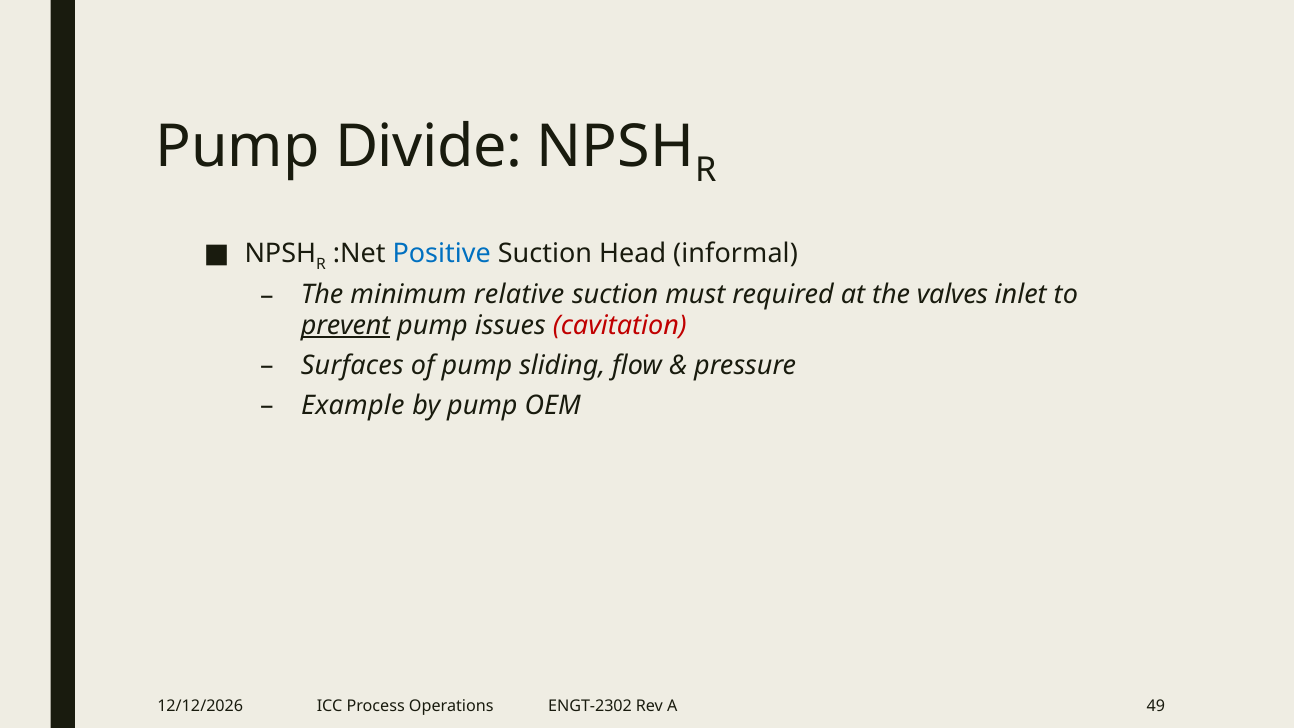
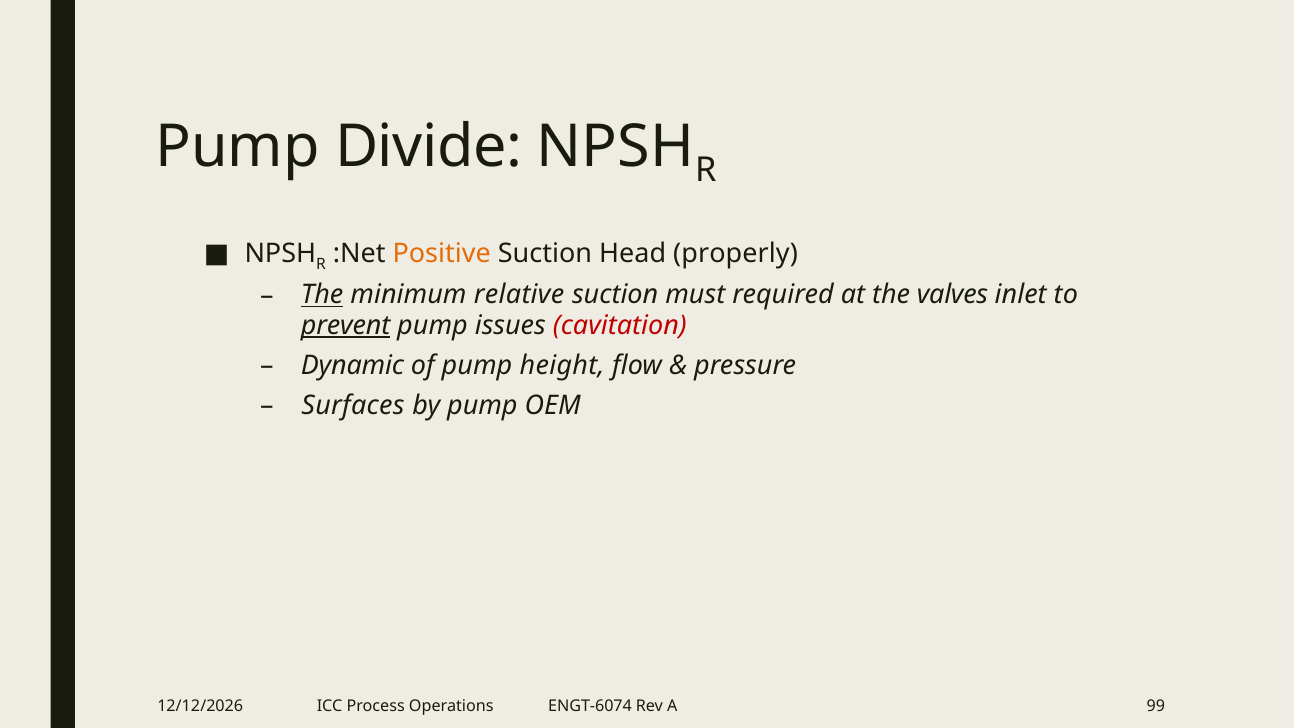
Positive colour: blue -> orange
informal: informal -> properly
The at (322, 295) underline: none -> present
Surfaces: Surfaces -> Dynamic
sliding: sliding -> height
Example: Example -> Surfaces
ENGT-2302: ENGT-2302 -> ENGT-6074
49: 49 -> 99
